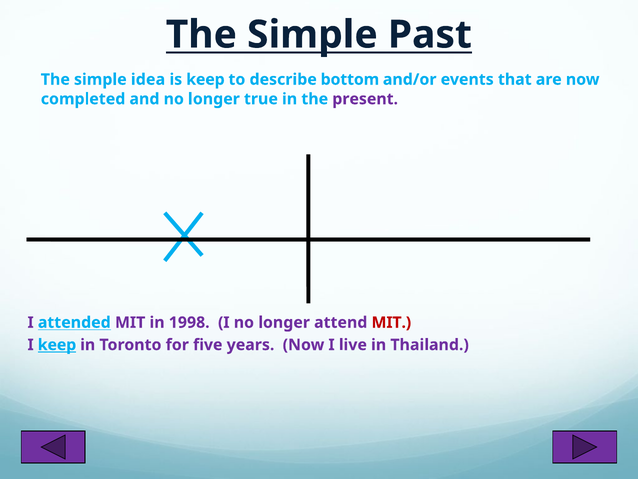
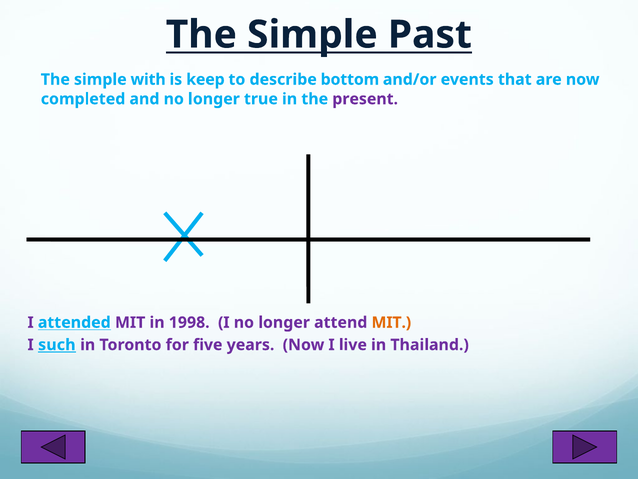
idea: idea -> with
MIT at (391, 322) colour: red -> orange
I keep: keep -> such
